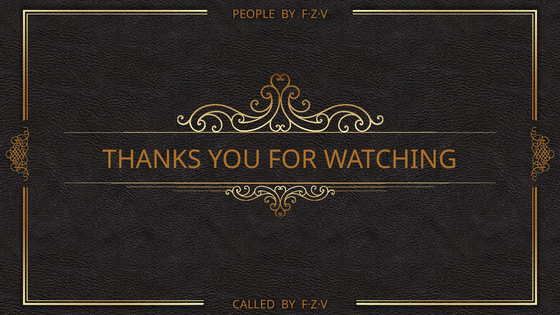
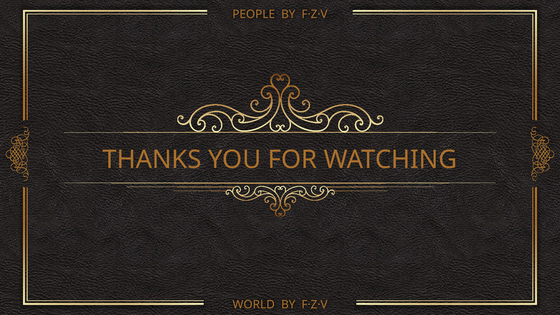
CALLED: CALLED -> WORLD
